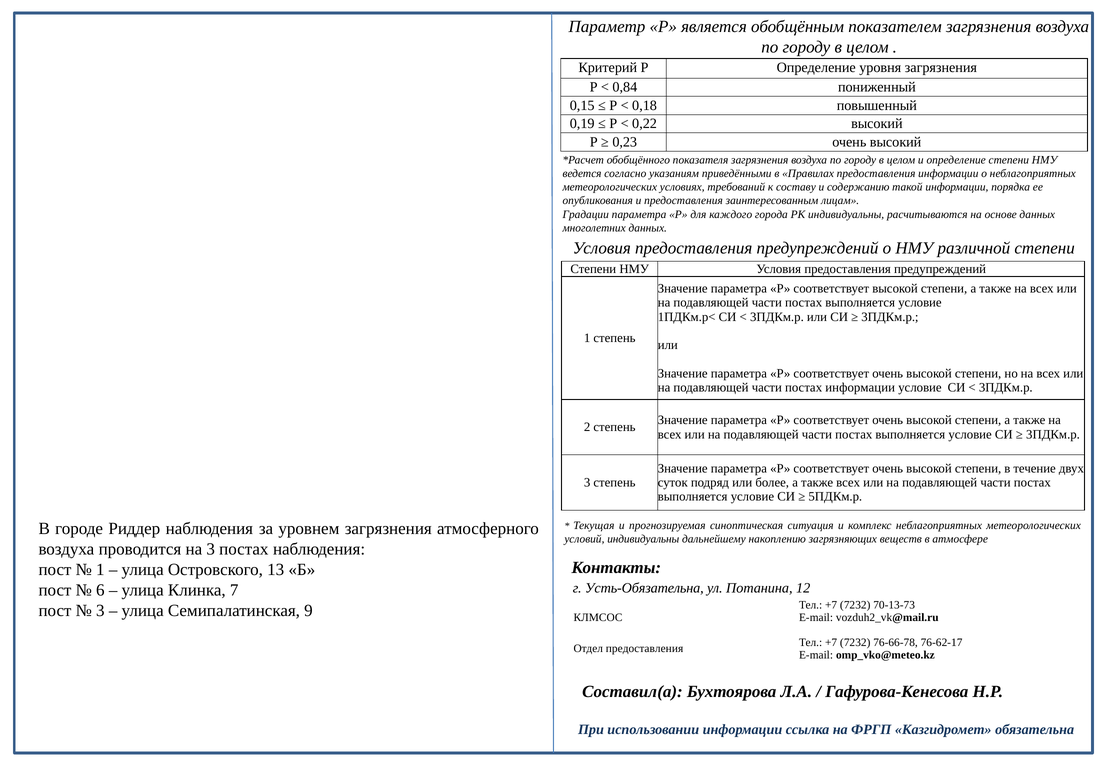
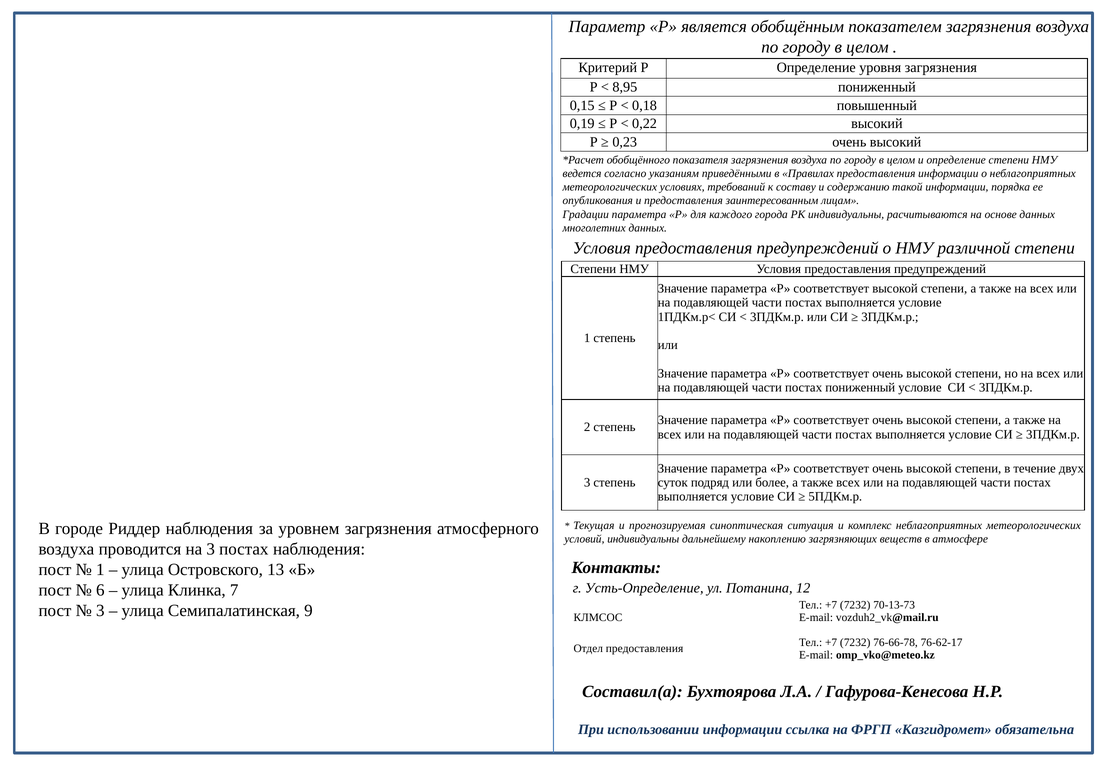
0,84: 0,84 -> 8,95
постах информации: информации -> пониженный
Усть-Обязательна: Усть-Обязательна -> Усть-Определение
